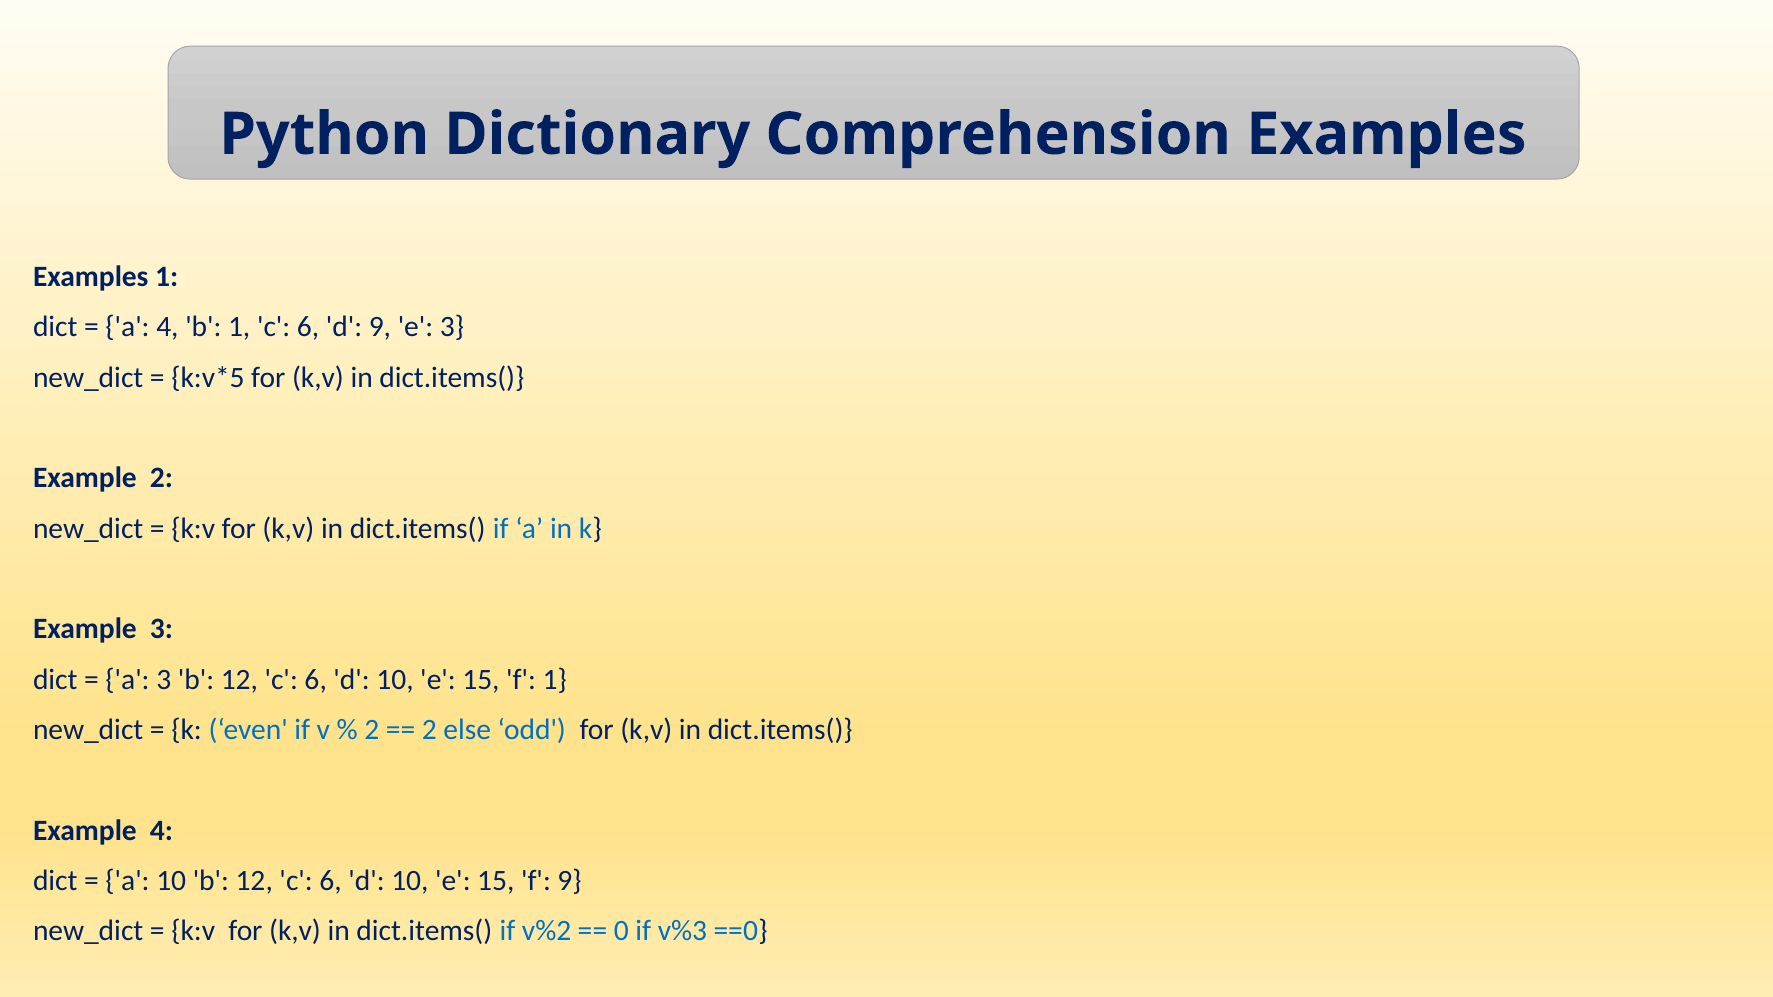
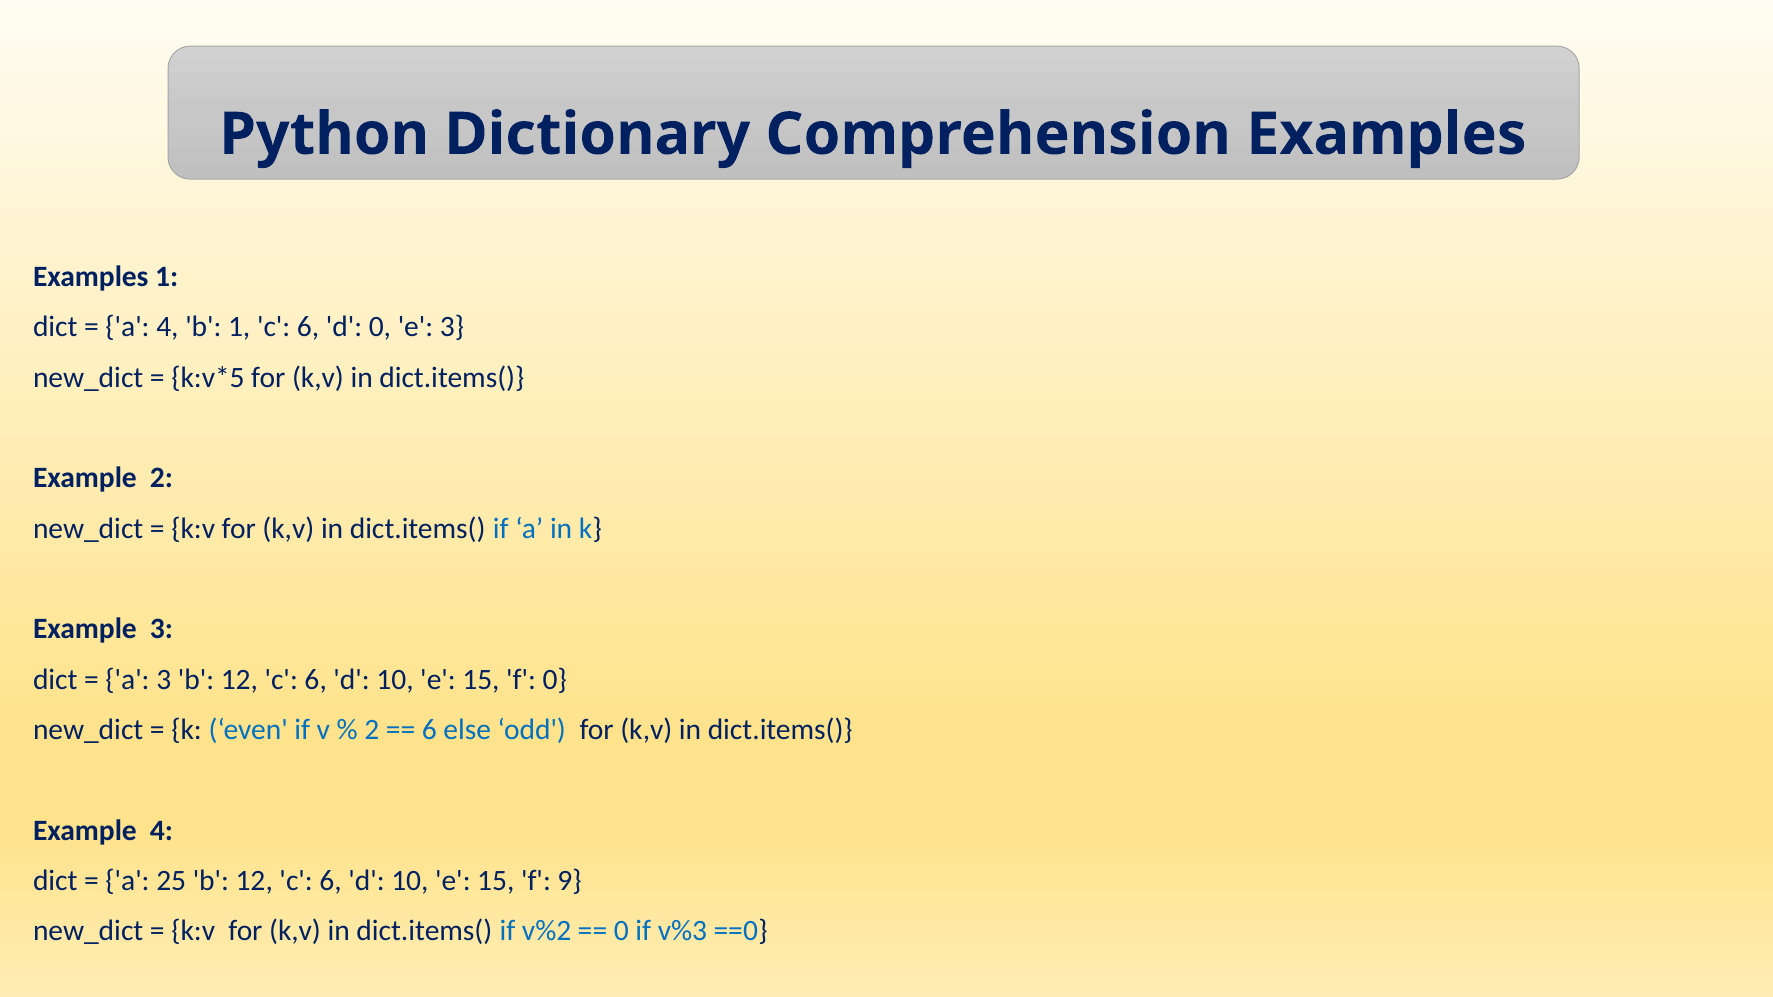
d 9: 9 -> 0
f 1: 1 -> 0
2 at (429, 730): 2 -> 6
a 10: 10 -> 25
